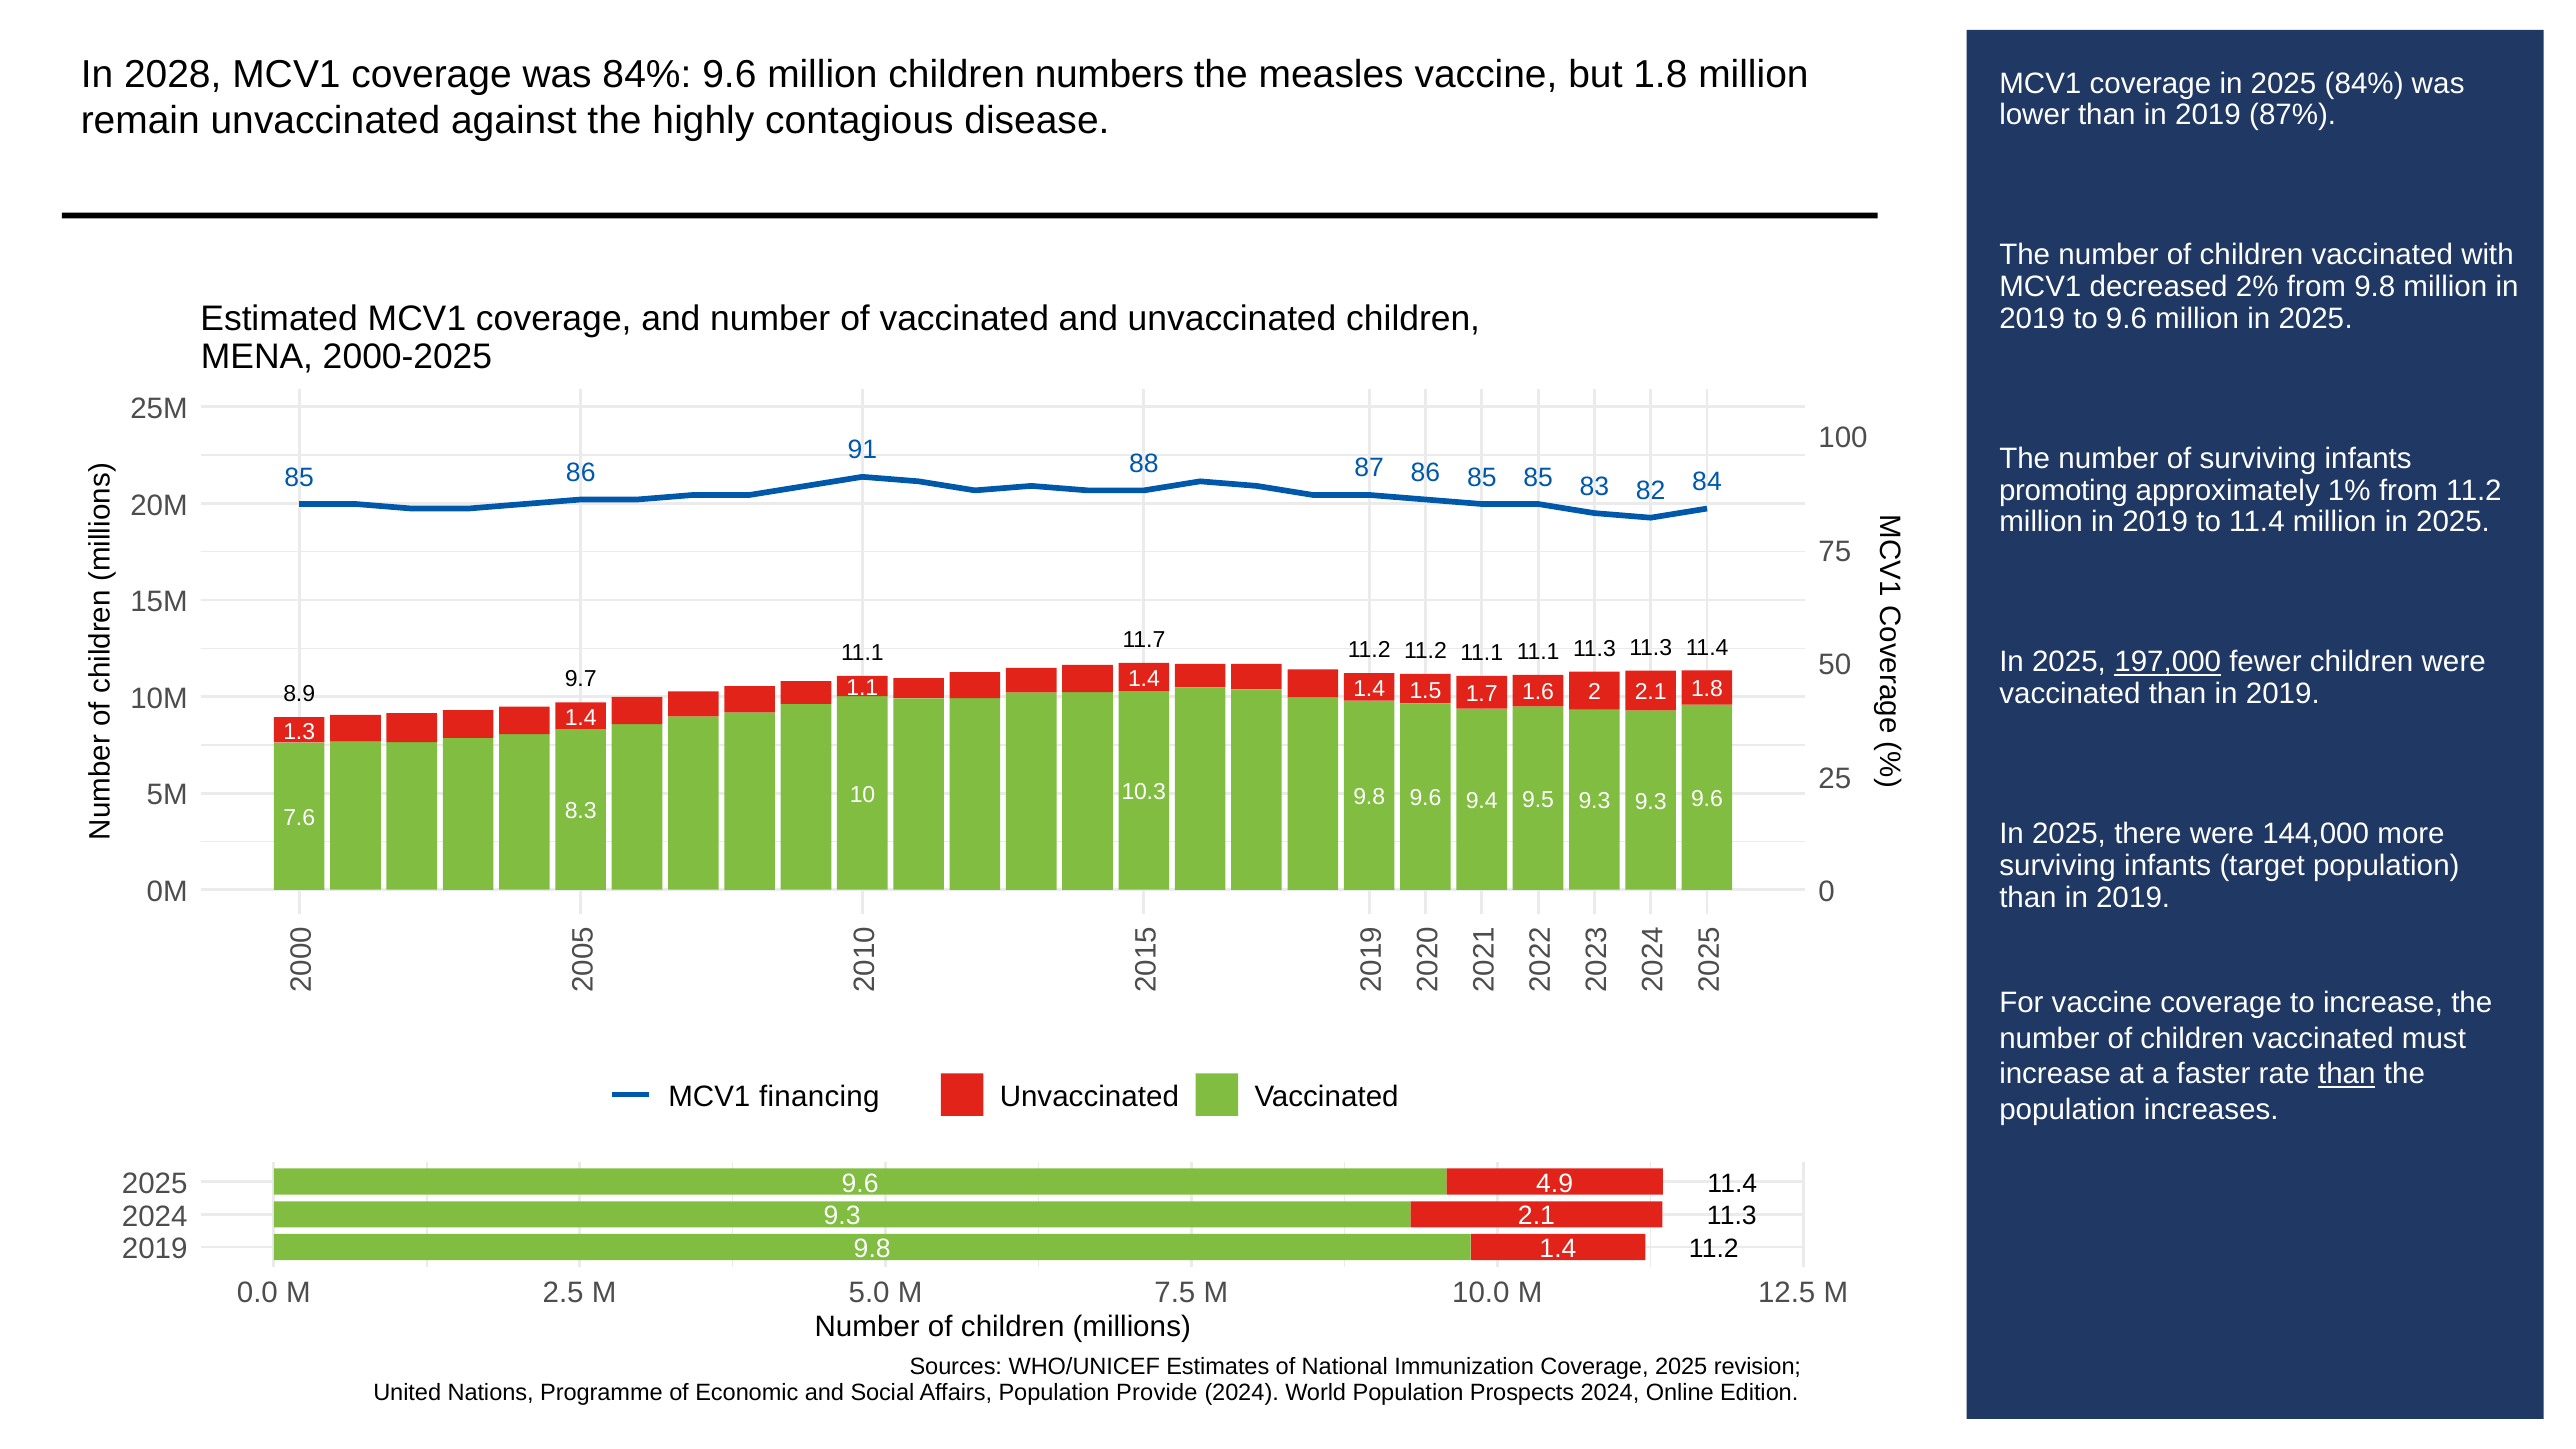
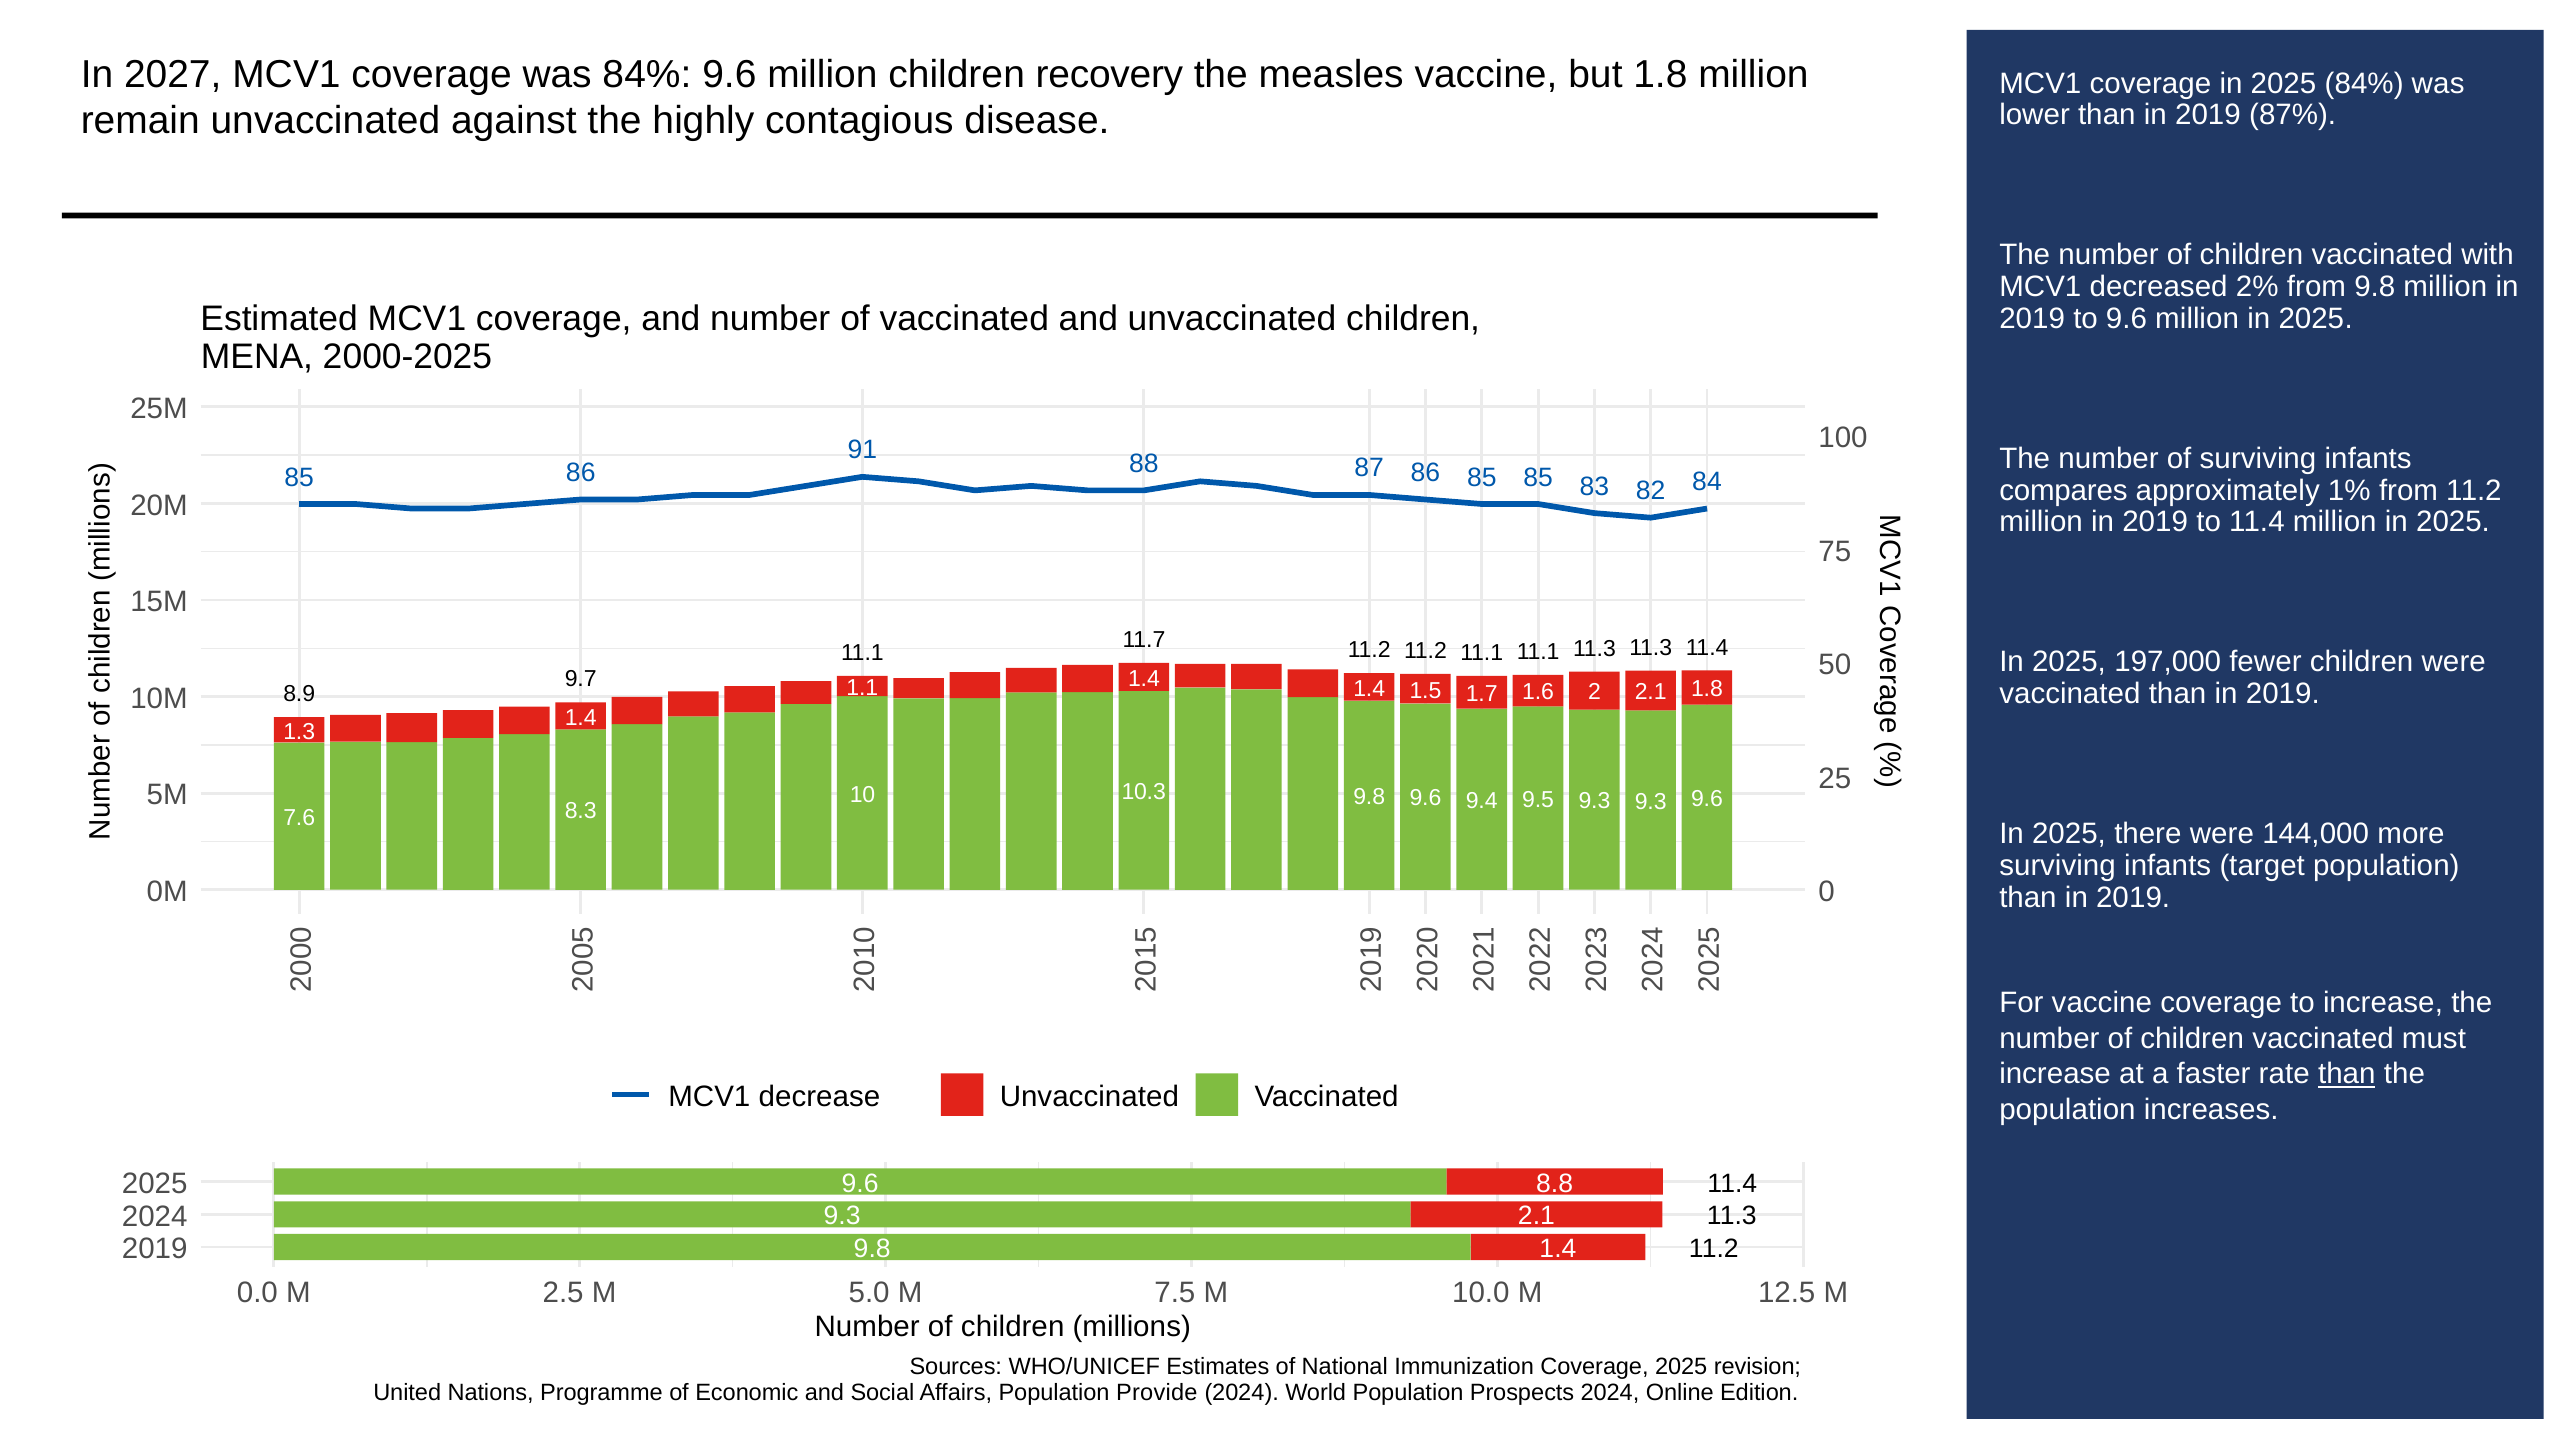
2028: 2028 -> 2027
numbers: numbers -> recovery
promoting: promoting -> compares
197,000 underline: present -> none
financing: financing -> decrease
4.9: 4.9 -> 8.8
